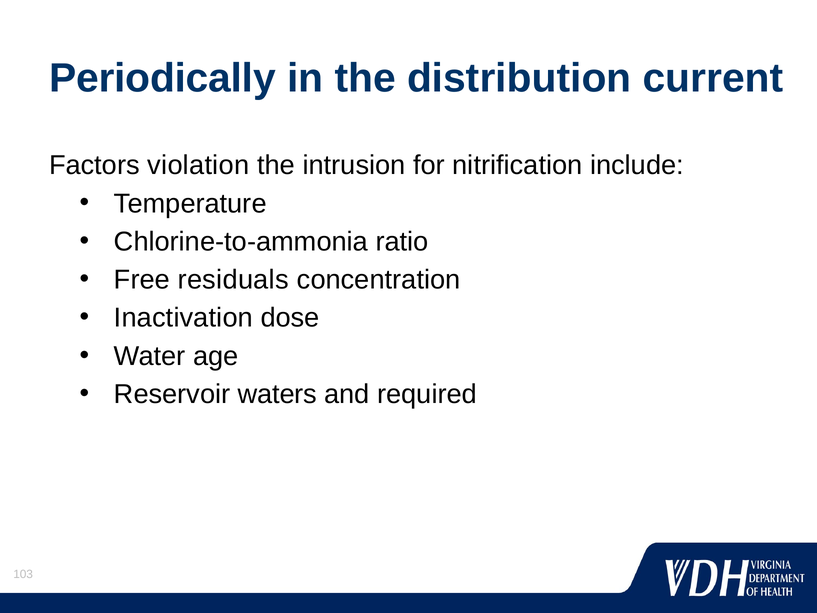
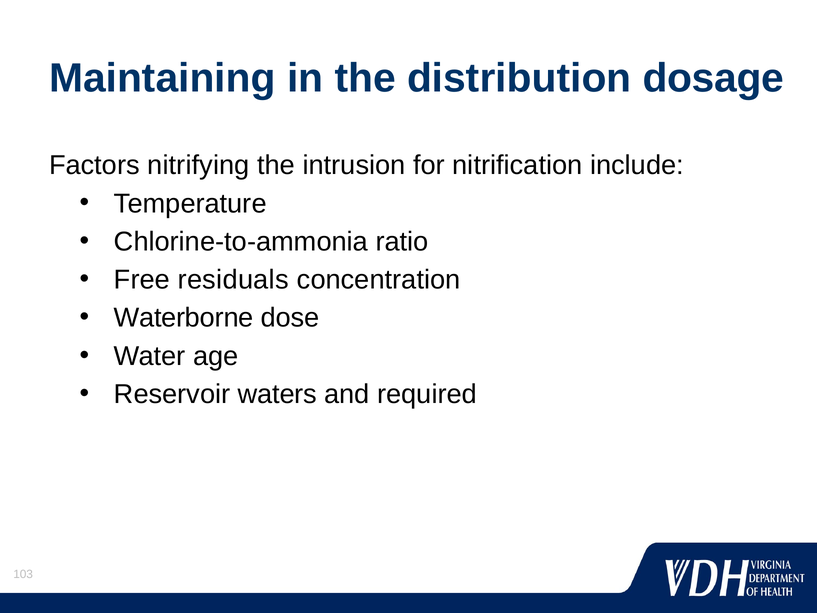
Periodically: Periodically -> Maintaining
current: current -> dosage
violation: violation -> nitrifying
Inactivation: Inactivation -> Waterborne
